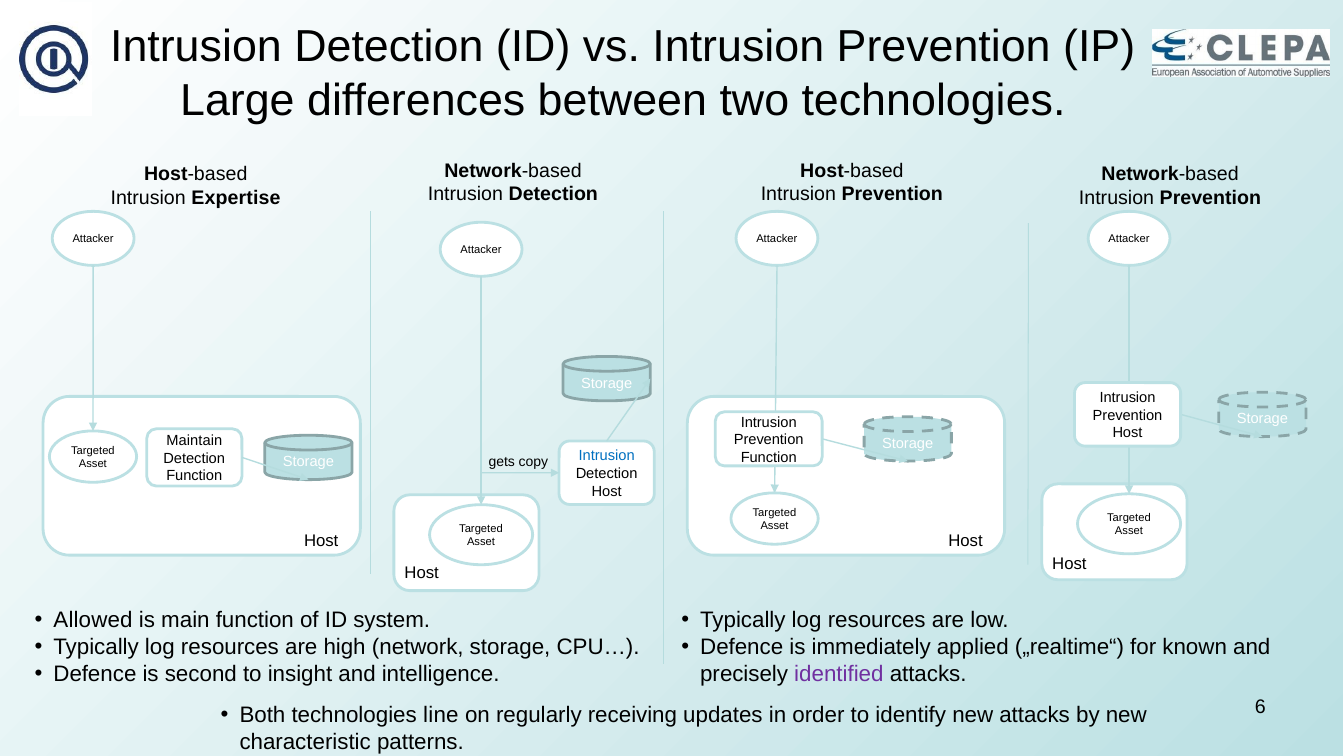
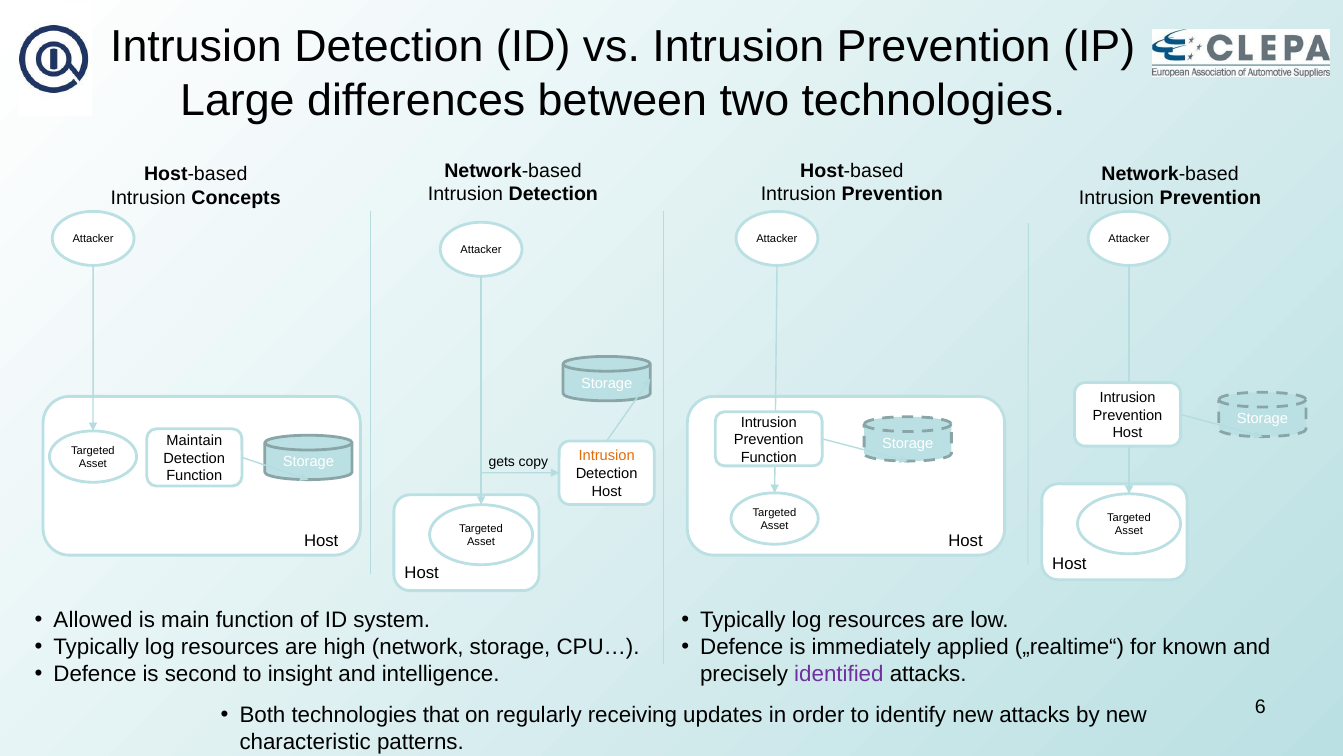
Expertise: Expertise -> Concepts
Intrusion at (607, 456) colour: blue -> orange
line: line -> that
